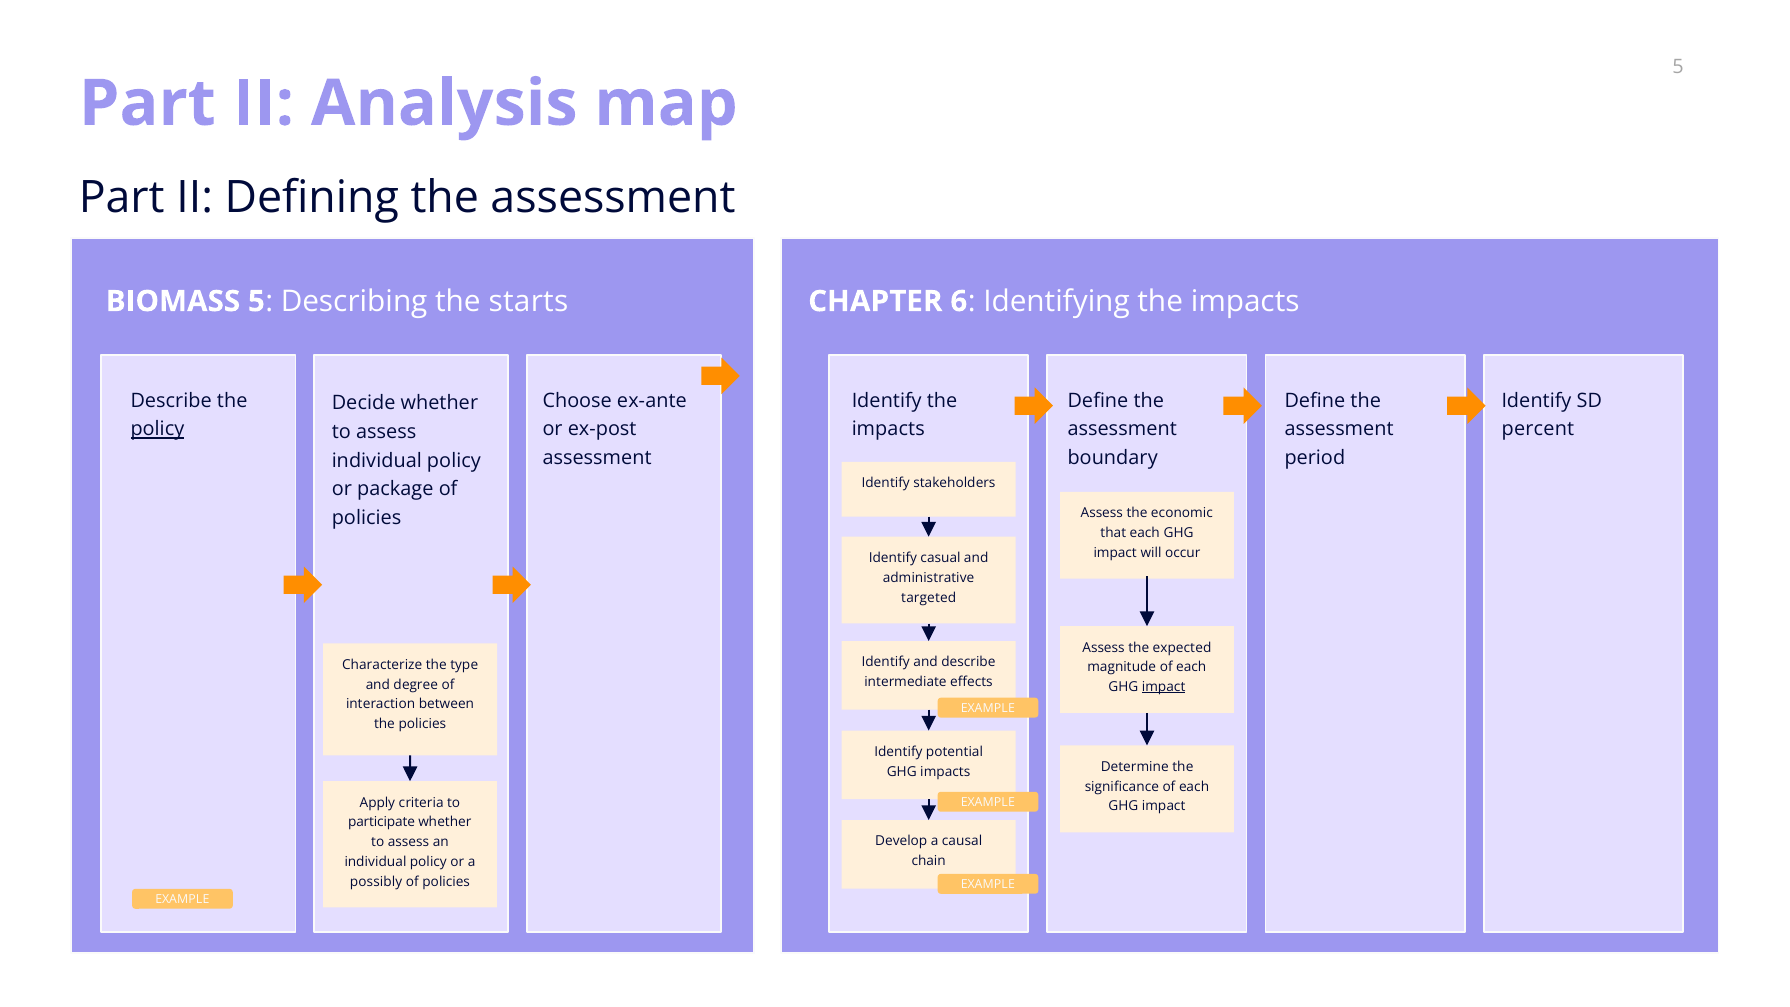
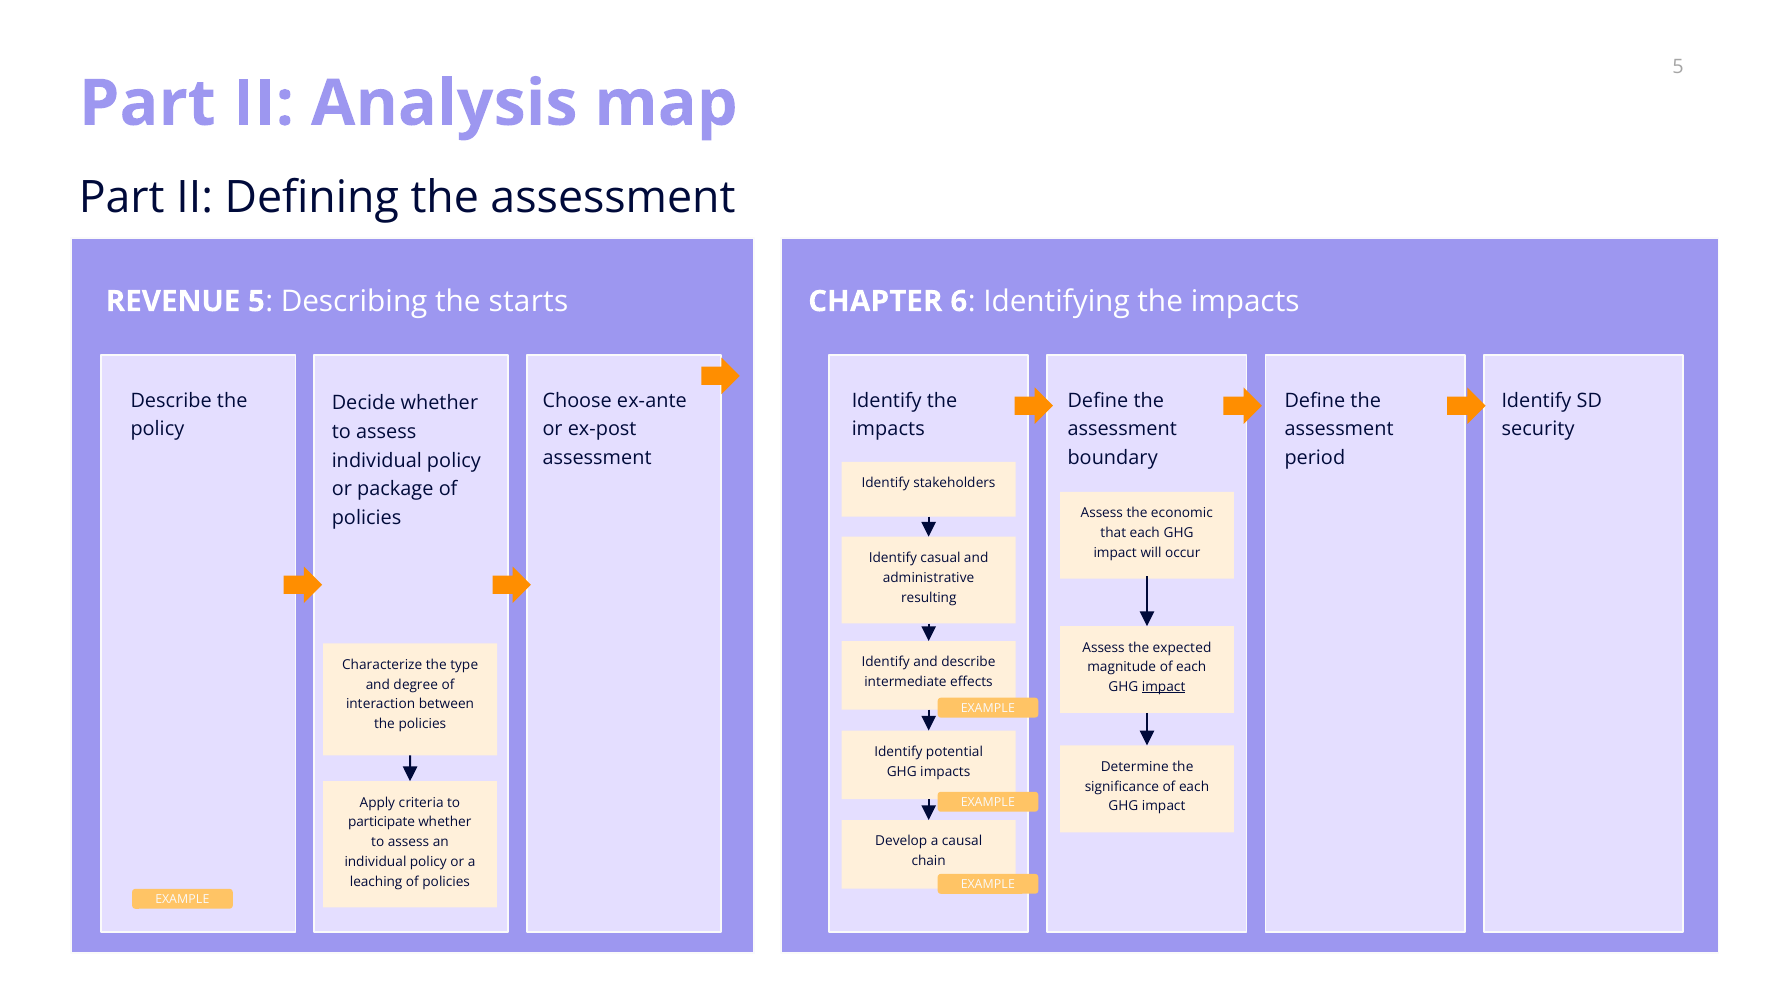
BIOMASS: BIOMASS -> REVENUE
policy at (157, 429) underline: present -> none
percent: percent -> security
targeted: targeted -> resulting
possibly: possibly -> leaching
